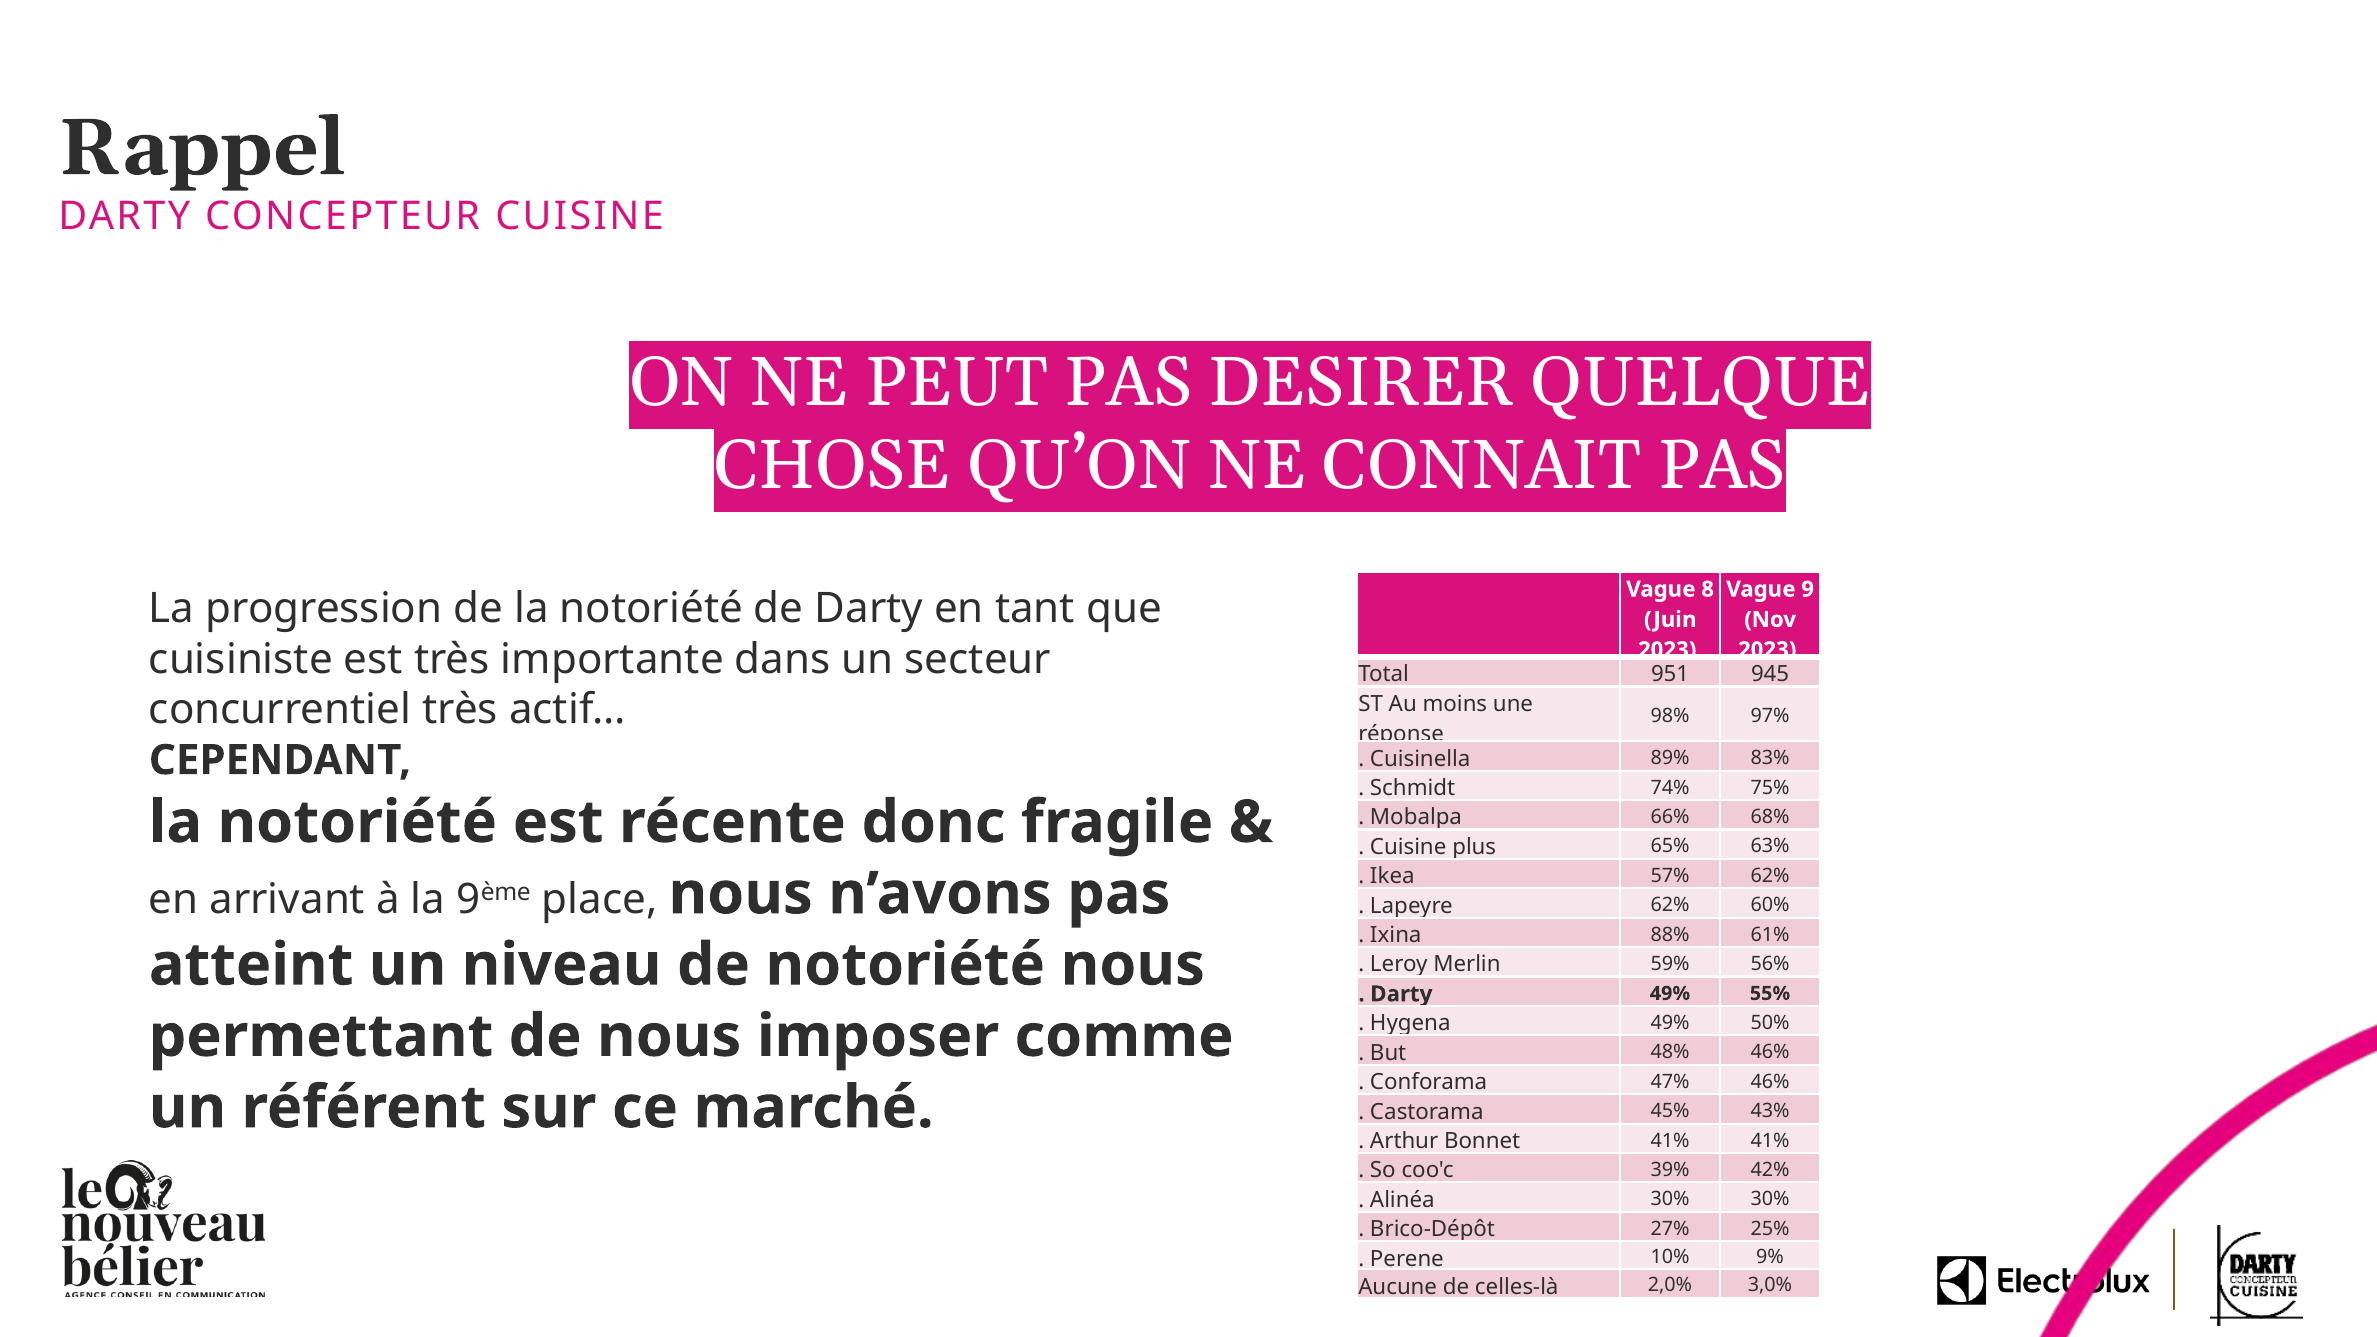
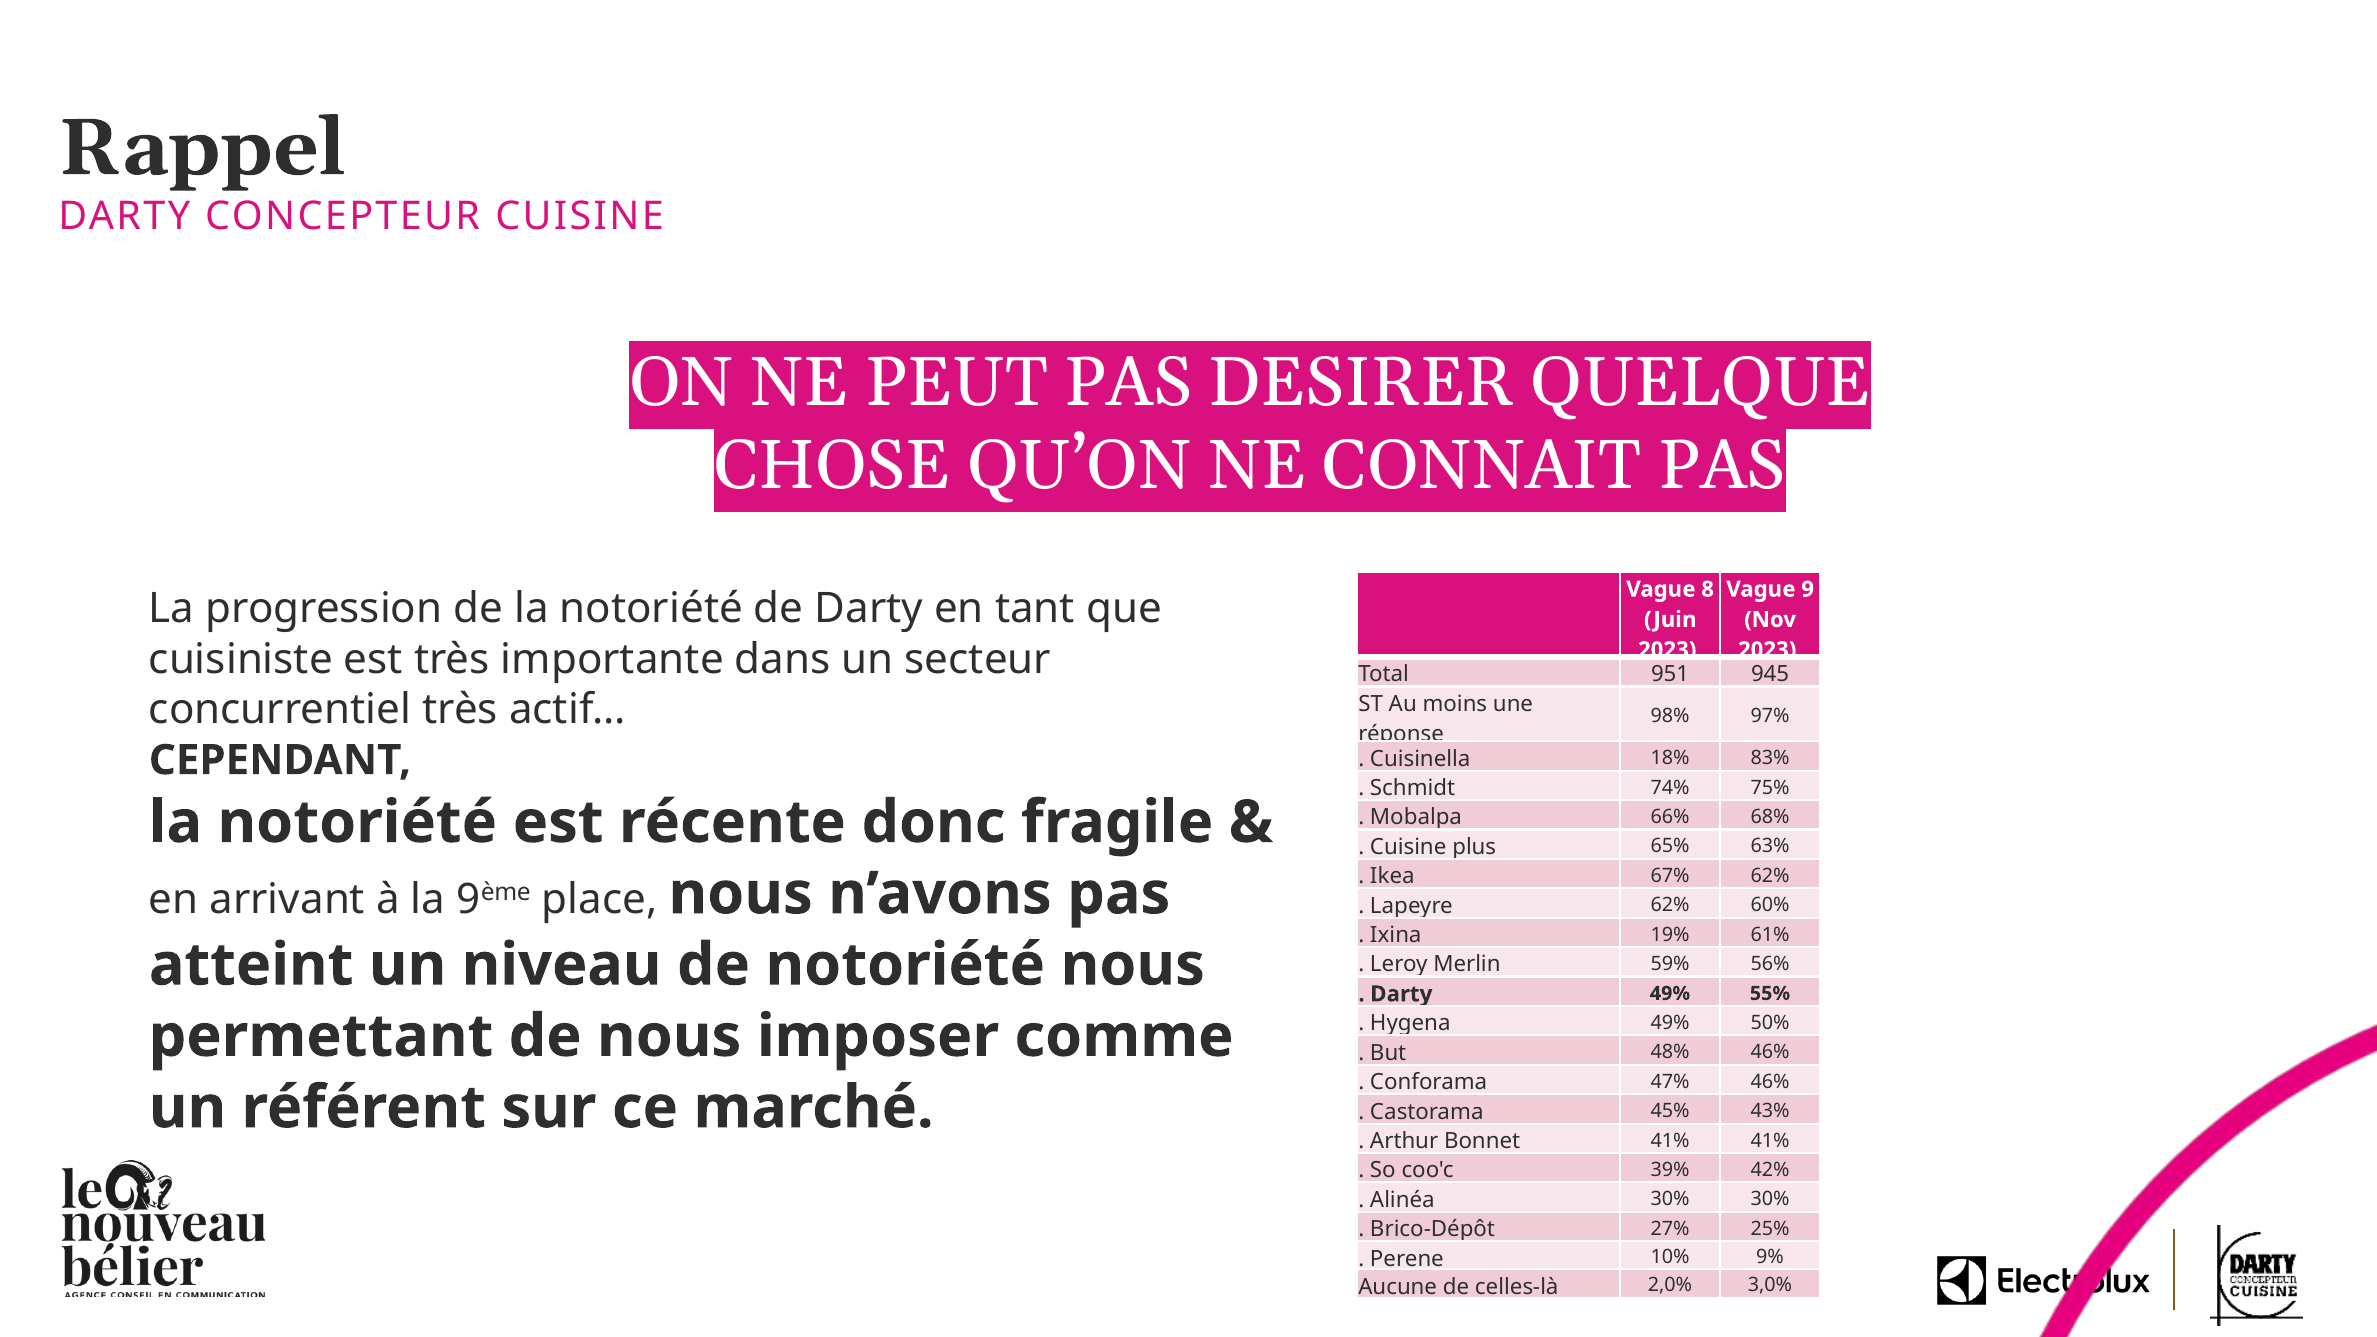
89%: 89% -> 18%
57%: 57% -> 67%
88%: 88% -> 19%
